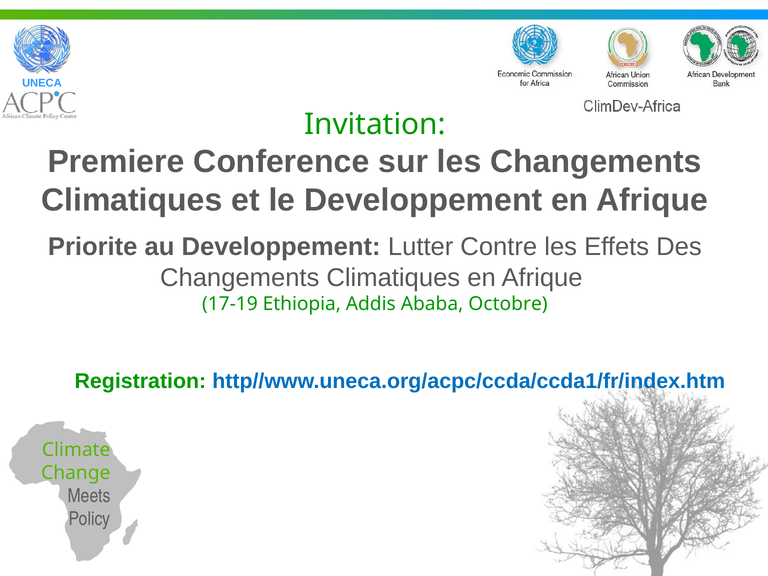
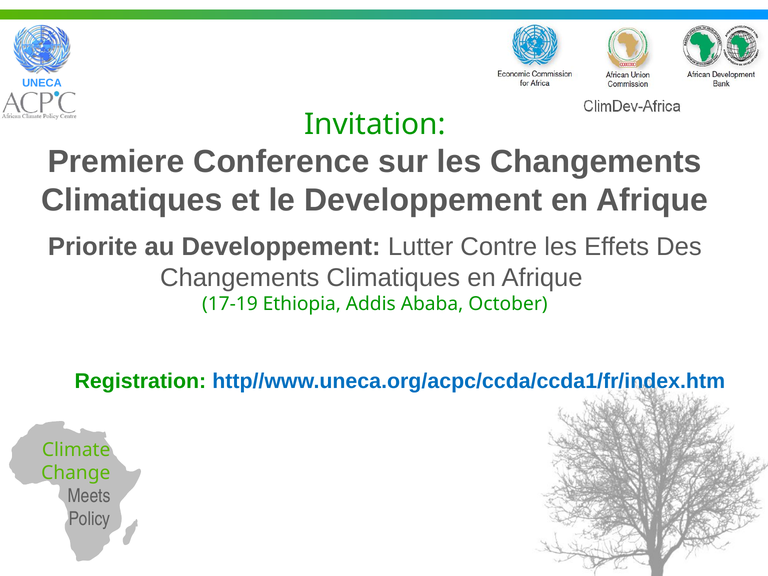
Octobre: Octobre -> October
